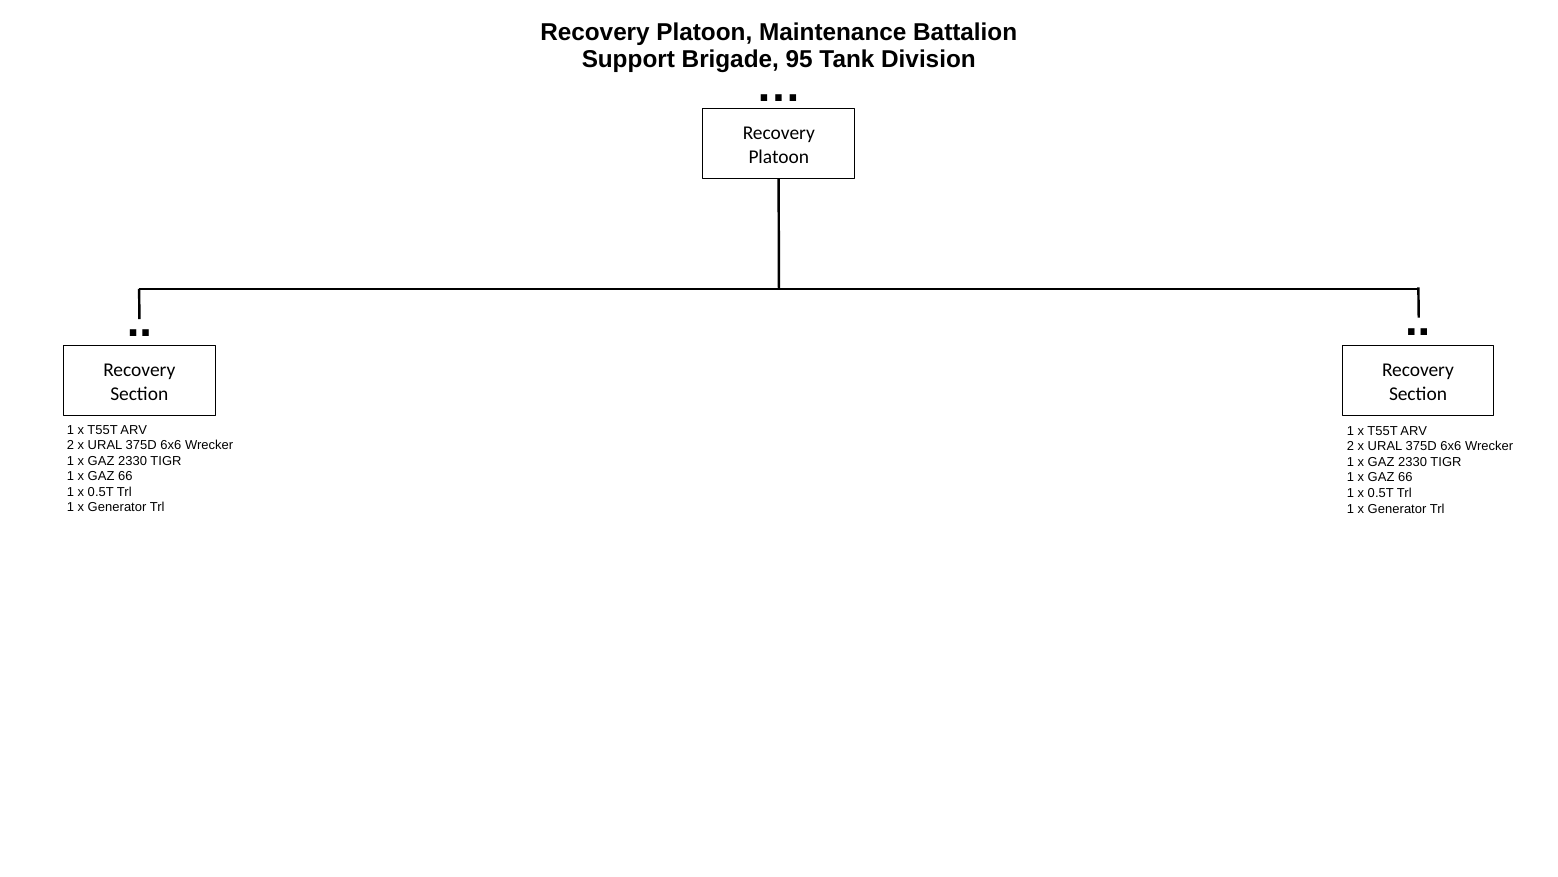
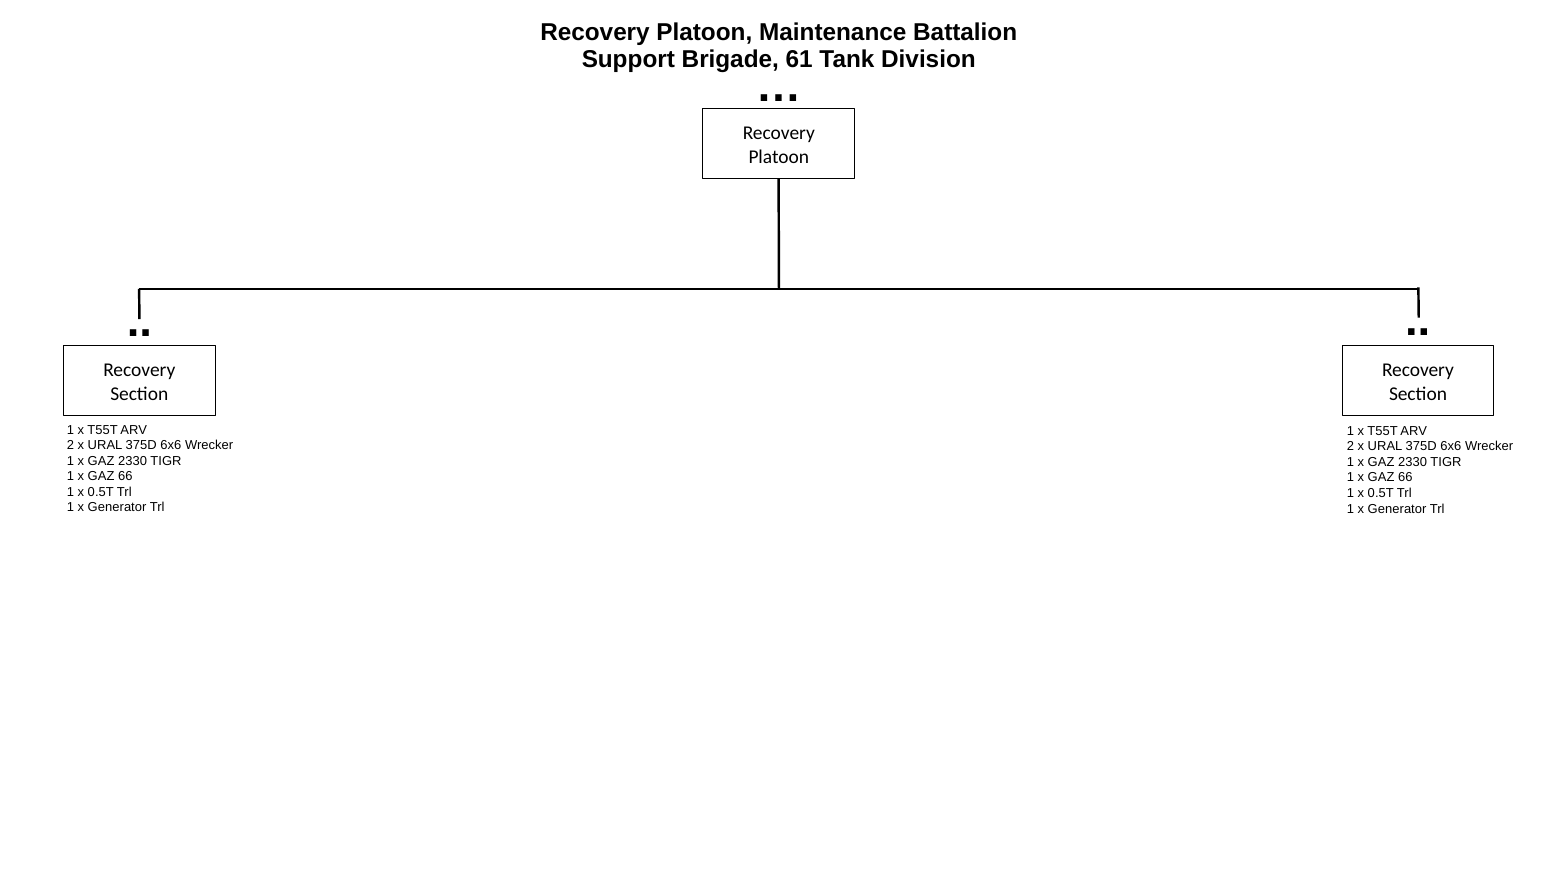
95: 95 -> 61
